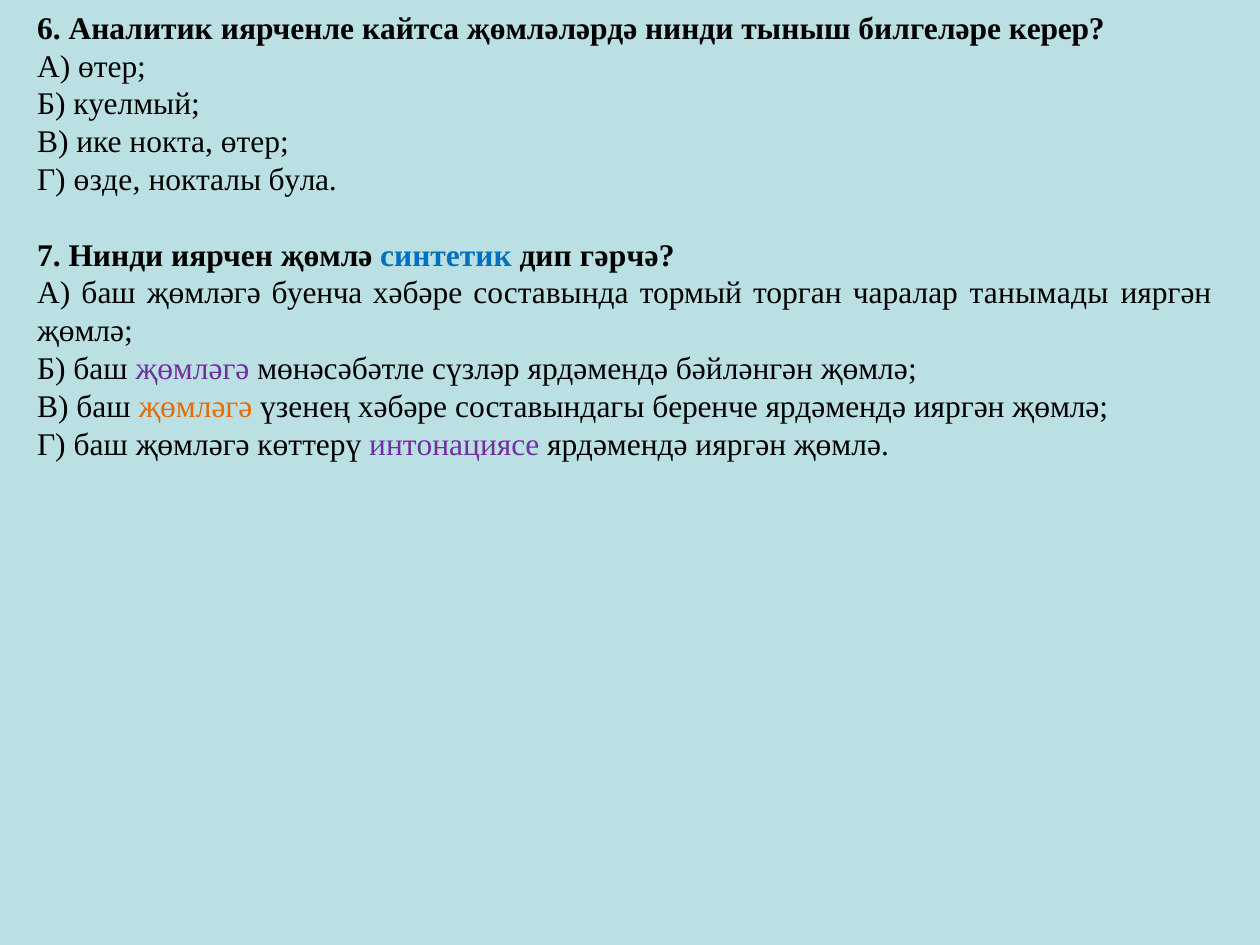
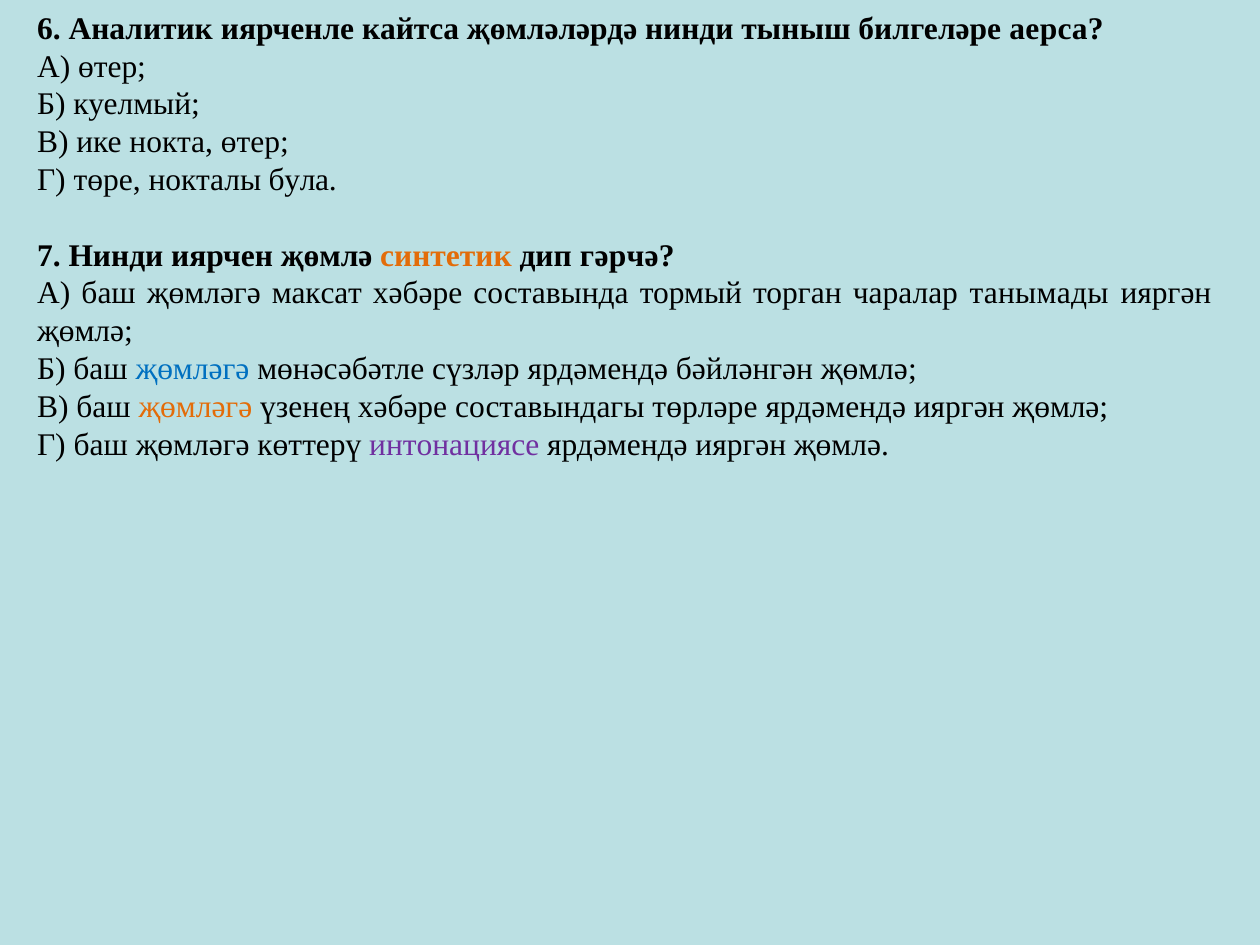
керер: керер -> аерса
өзде: өзде -> төре
синтетик colour: blue -> orange
буенча: буенча -> максат
җөмләгә at (192, 369) colour: purple -> blue
беренче: беренче -> төрләре
